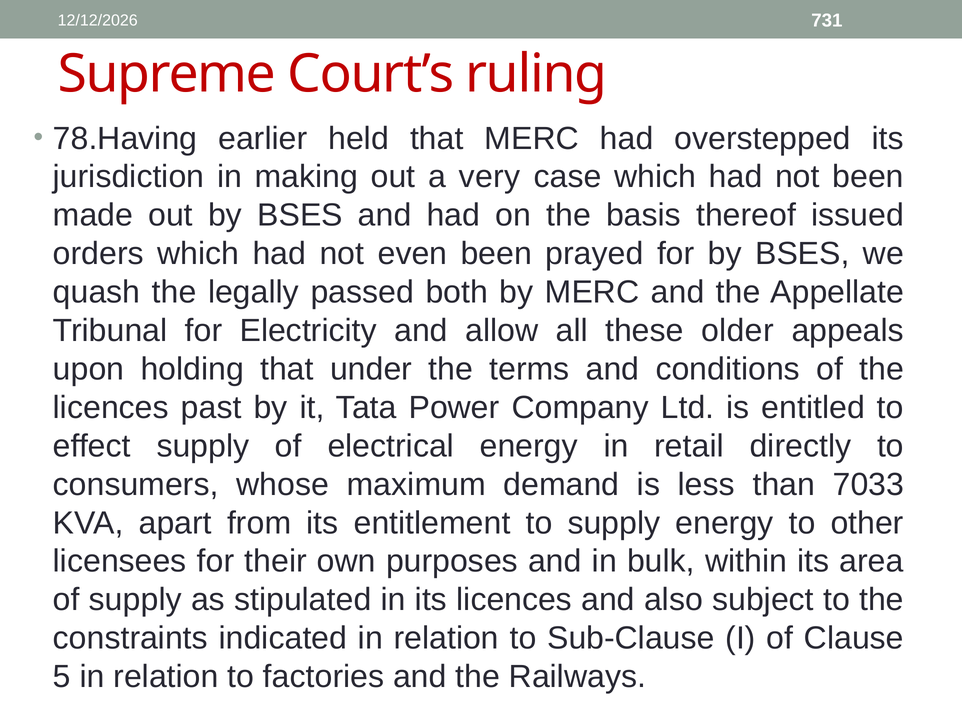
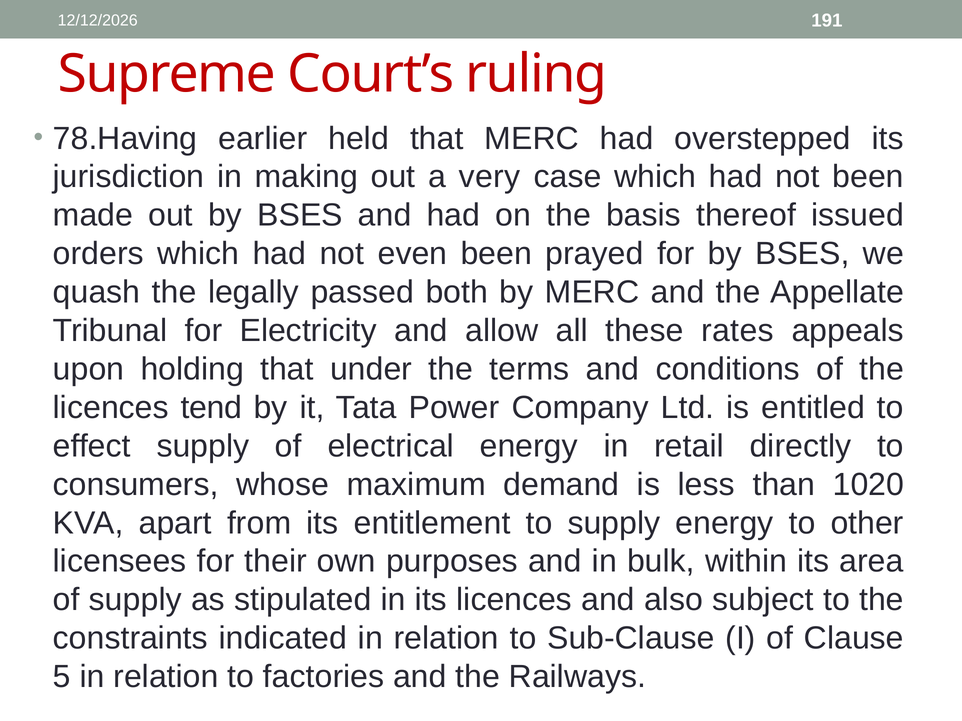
731: 731 -> 191
older: older -> rates
past: past -> tend
7033: 7033 -> 1020
